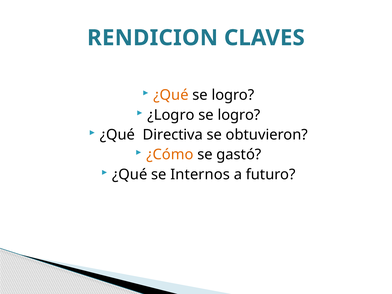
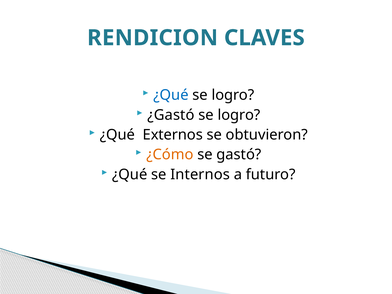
¿Qué at (171, 95) colour: orange -> blue
¿Logro: ¿Logro -> ¿Gastó
Directiva: Directiva -> Externos
